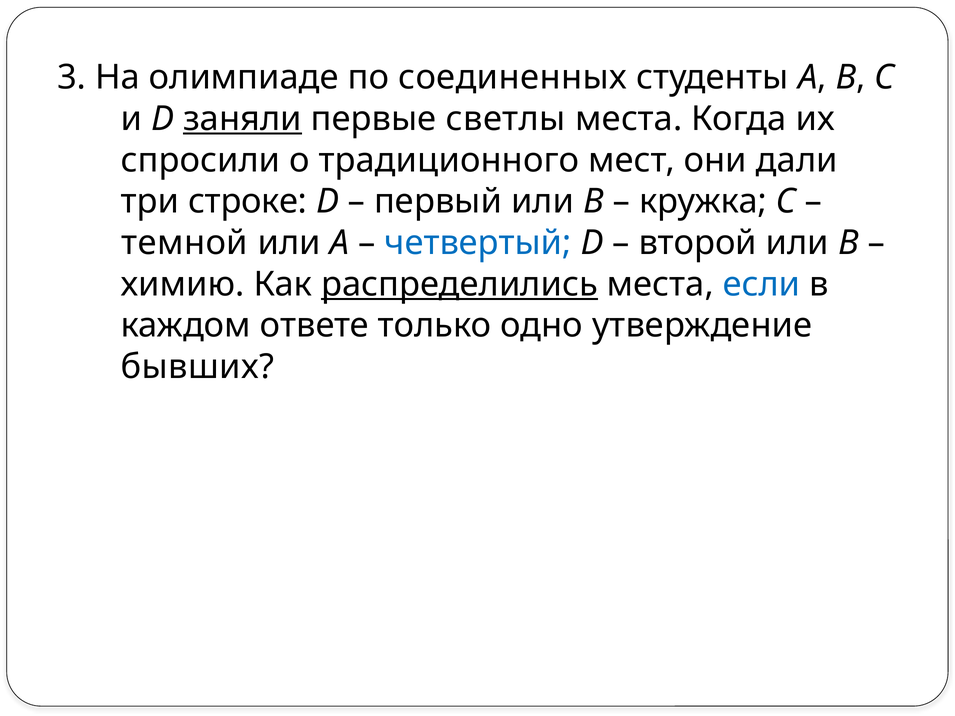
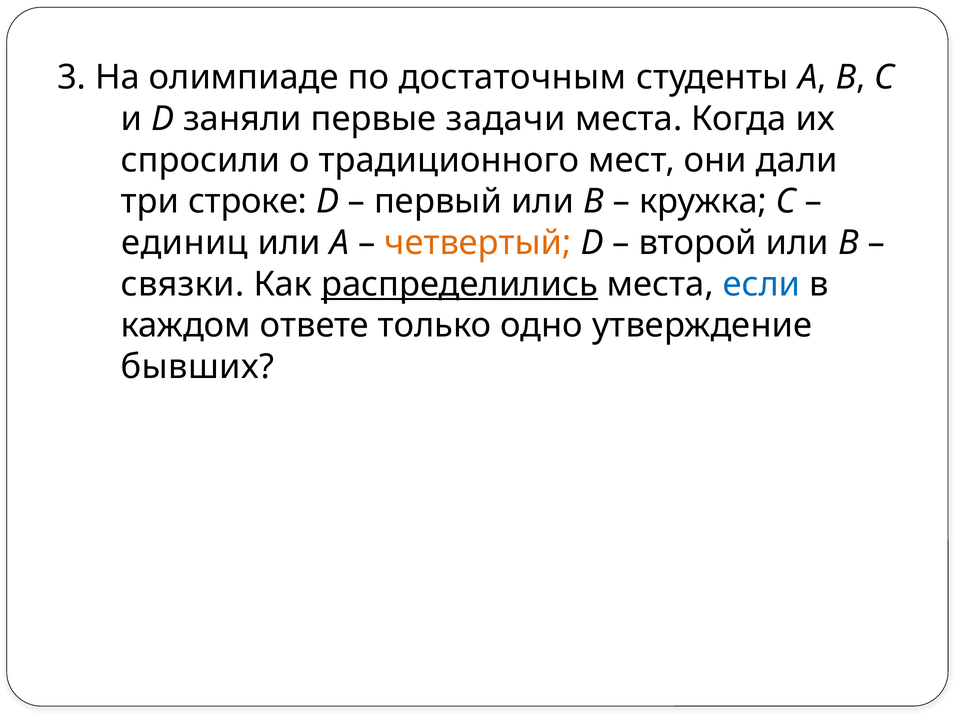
соединенных: соединенных -> достаточным
заняли underline: present -> none
светлы: светлы -> задачи
темной: темной -> единиц
четвертый colour: blue -> orange
химию: химию -> связки
